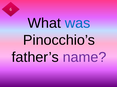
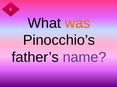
was colour: blue -> orange
